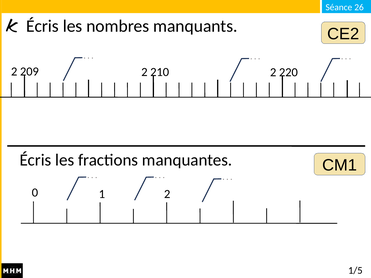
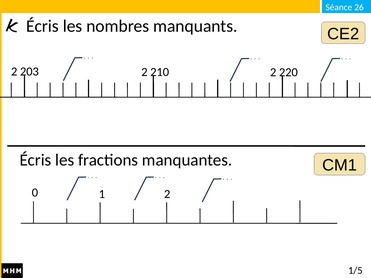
209: 209 -> 203
